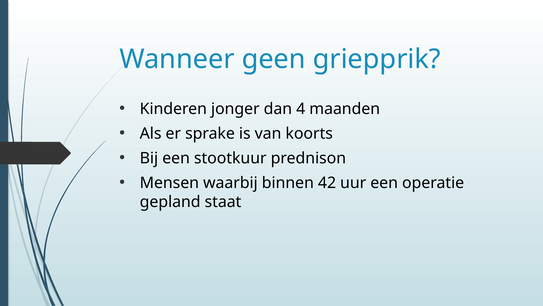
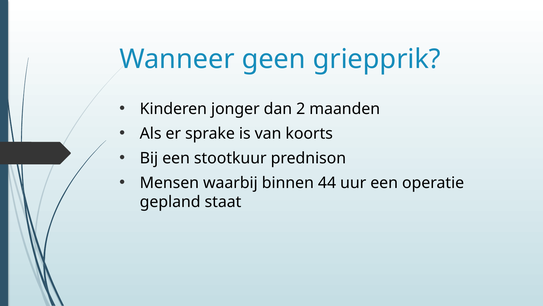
4: 4 -> 2
42: 42 -> 44
